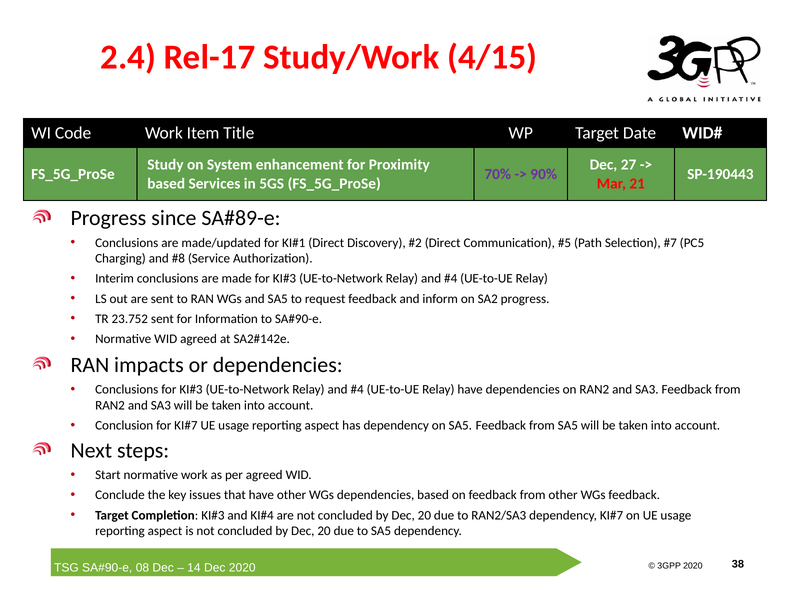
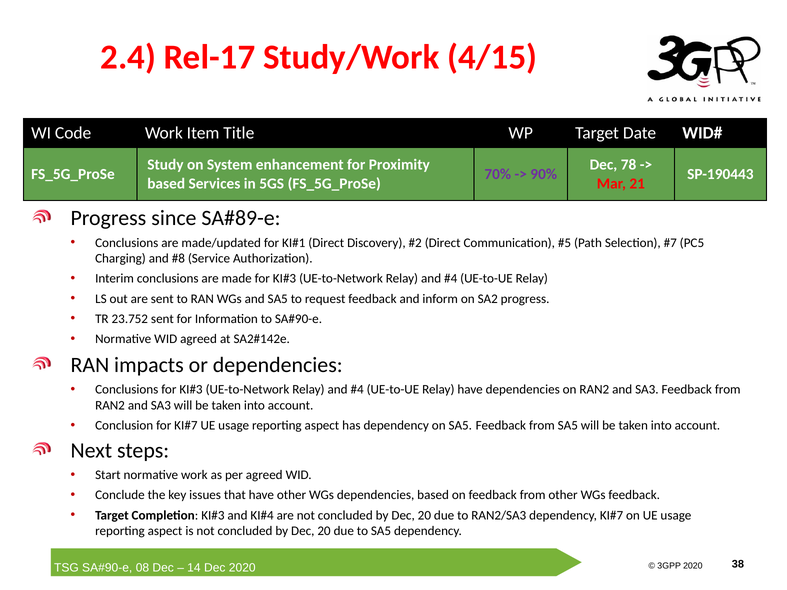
27: 27 -> 78
